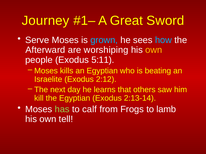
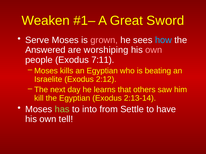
Journey: Journey -> Weaken
grown colour: light blue -> pink
Afterward: Afterward -> Answered
own at (154, 50) colour: yellow -> pink
5:11: 5:11 -> 7:11
calf: calf -> into
Frogs: Frogs -> Settle
lamb: lamb -> have
